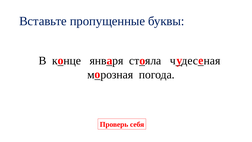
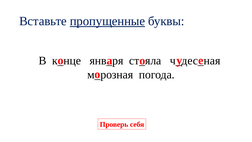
пропущенные underline: none -> present
